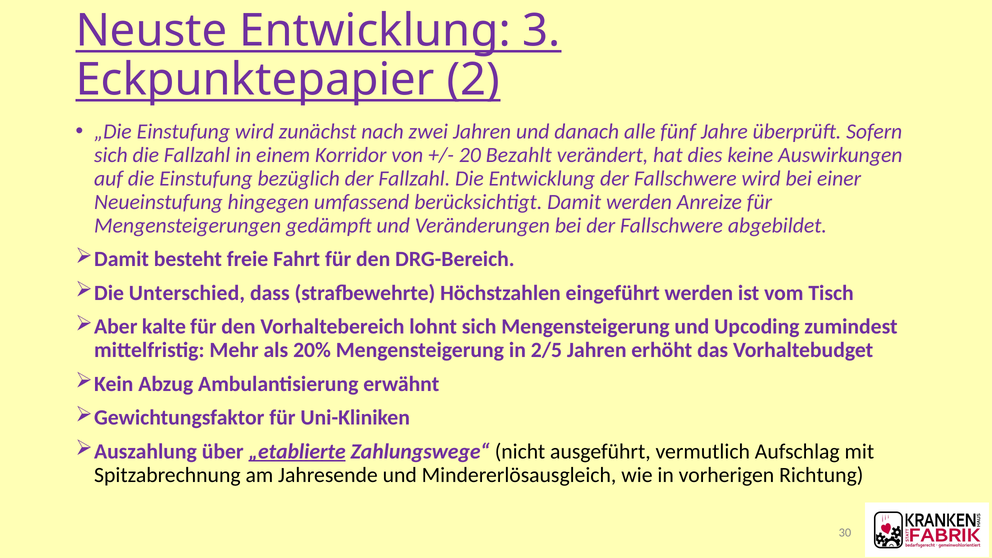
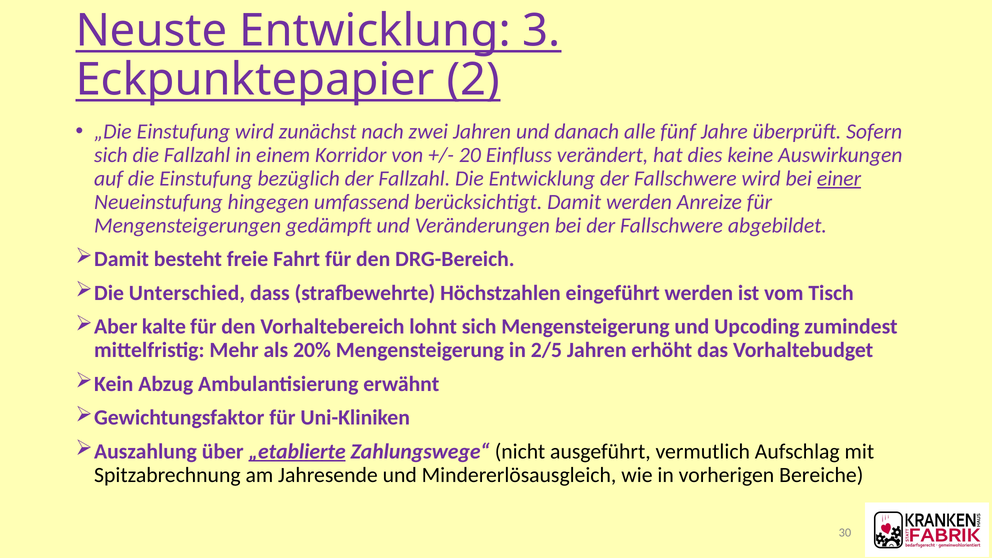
Bezahlt: Bezahlt -> Einfluss
einer underline: none -> present
Richtung: Richtung -> Bereiche
